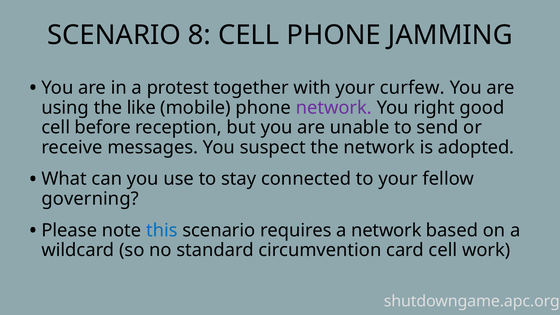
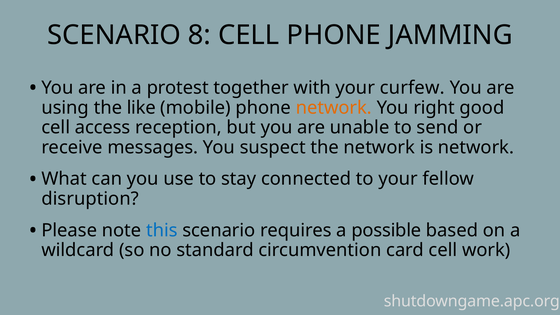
network at (334, 108) colour: purple -> orange
before: before -> access
is adopted: adopted -> network
governing: governing -> disruption
a network: network -> possible
